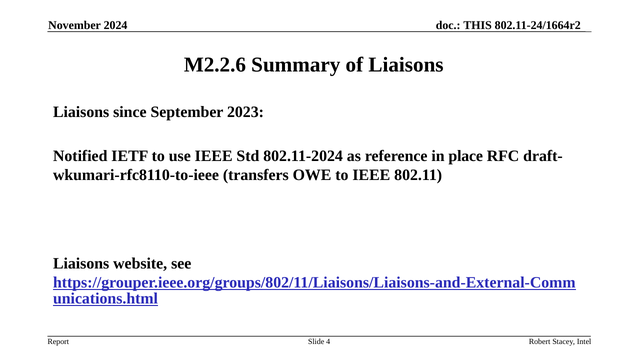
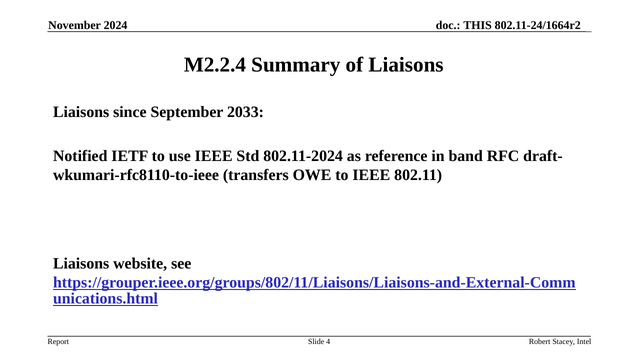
M2.2.6: M2.2.6 -> M2.2.4
2023: 2023 -> 2033
place: place -> band
